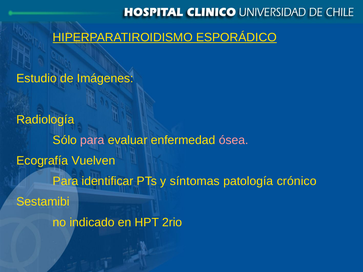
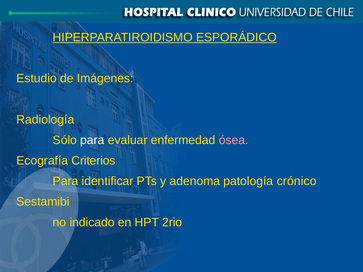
para at (92, 140) colour: pink -> white
Vuelven: Vuelven -> Criterios
síntomas: síntomas -> adenoma
